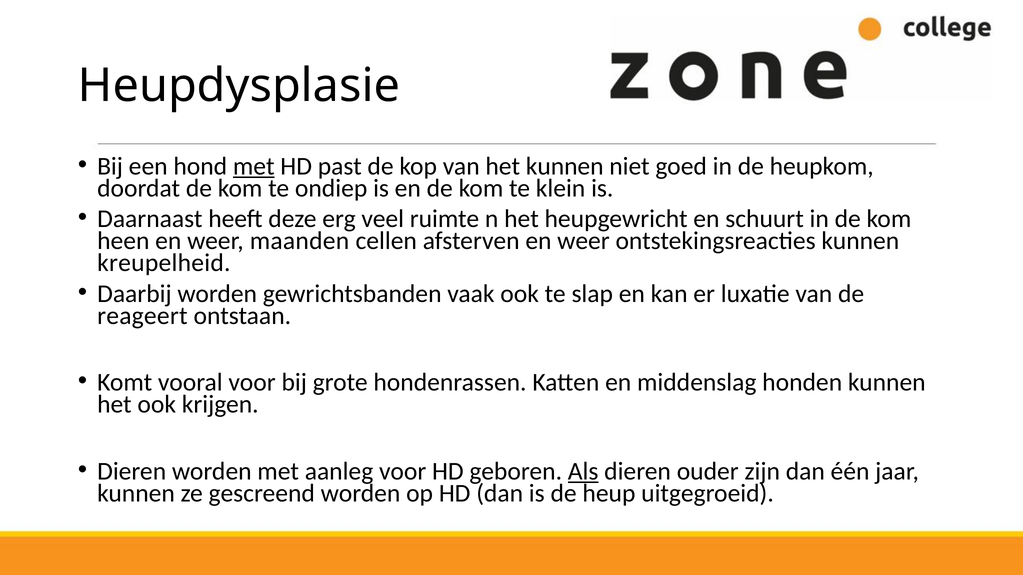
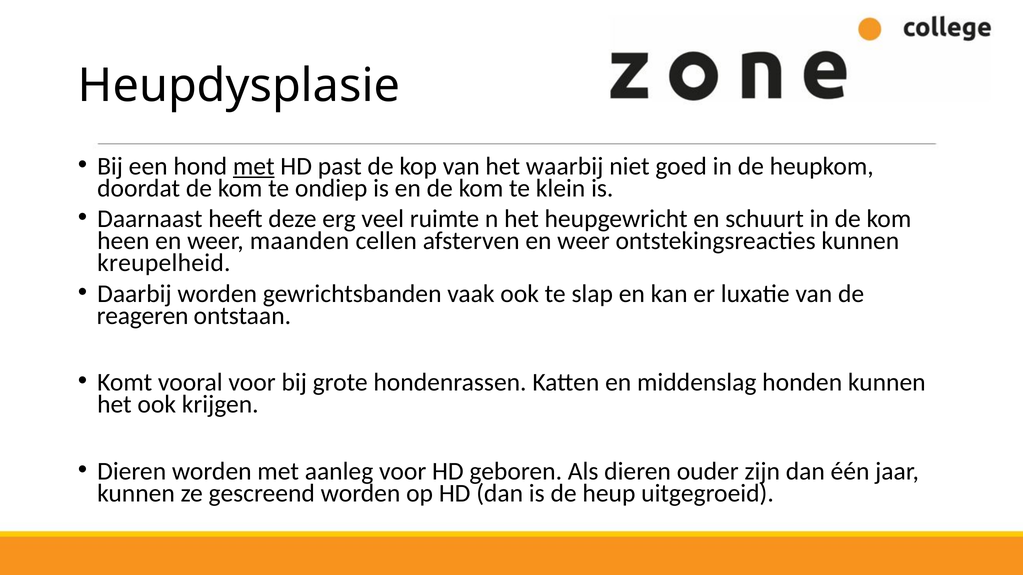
het kunnen: kunnen -> waarbij
reageert: reageert -> reageren
Als underline: present -> none
